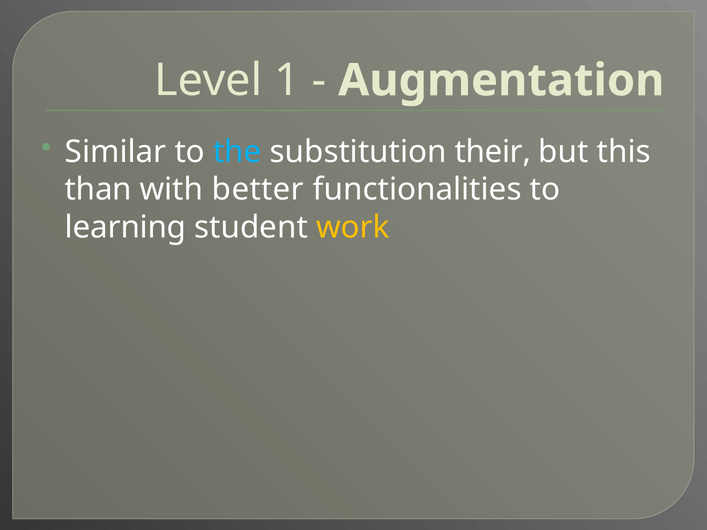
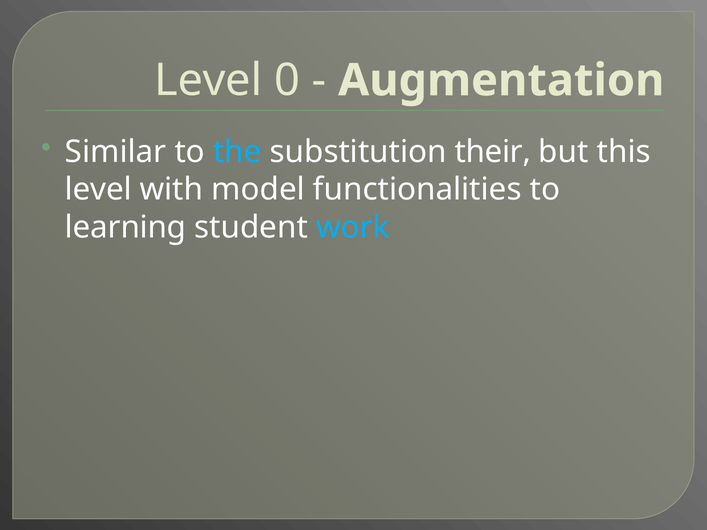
1: 1 -> 0
than at (98, 190): than -> level
better: better -> model
work colour: yellow -> light blue
